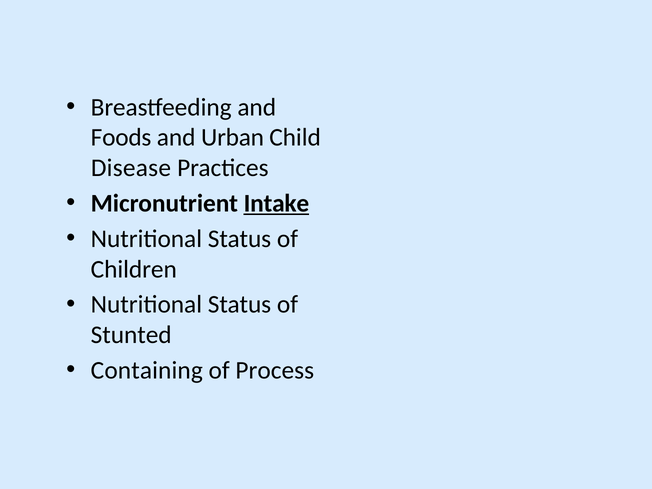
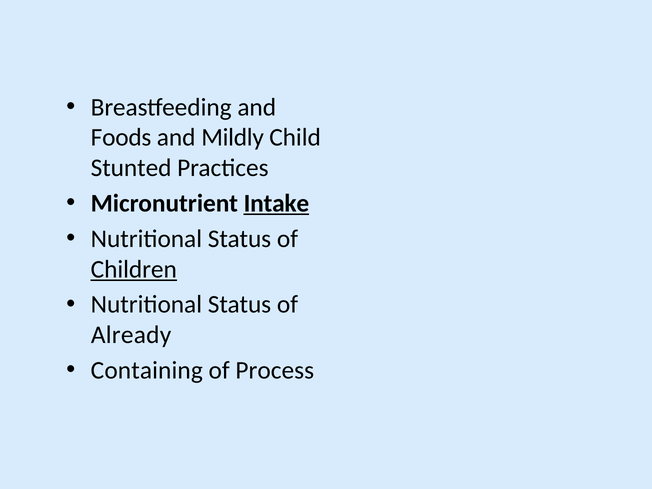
Urban: Urban -> Mildly
Disease: Disease -> Stunted
Children underline: none -> present
Stunted: Stunted -> Already
